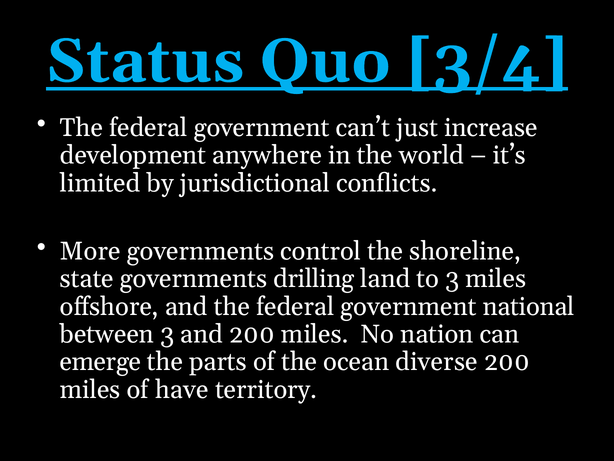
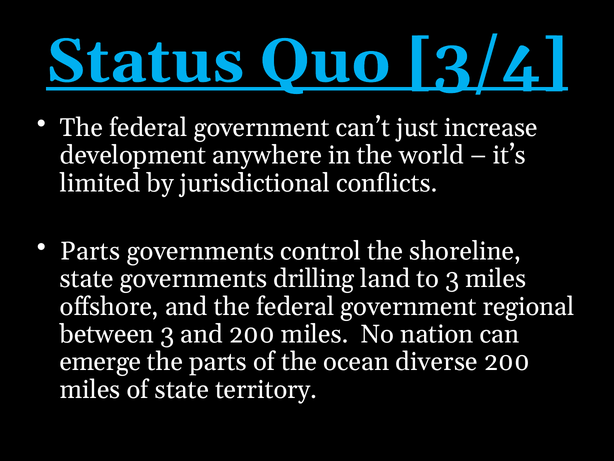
More at (90, 251): More -> Parts
national: national -> regional
of have: have -> state
